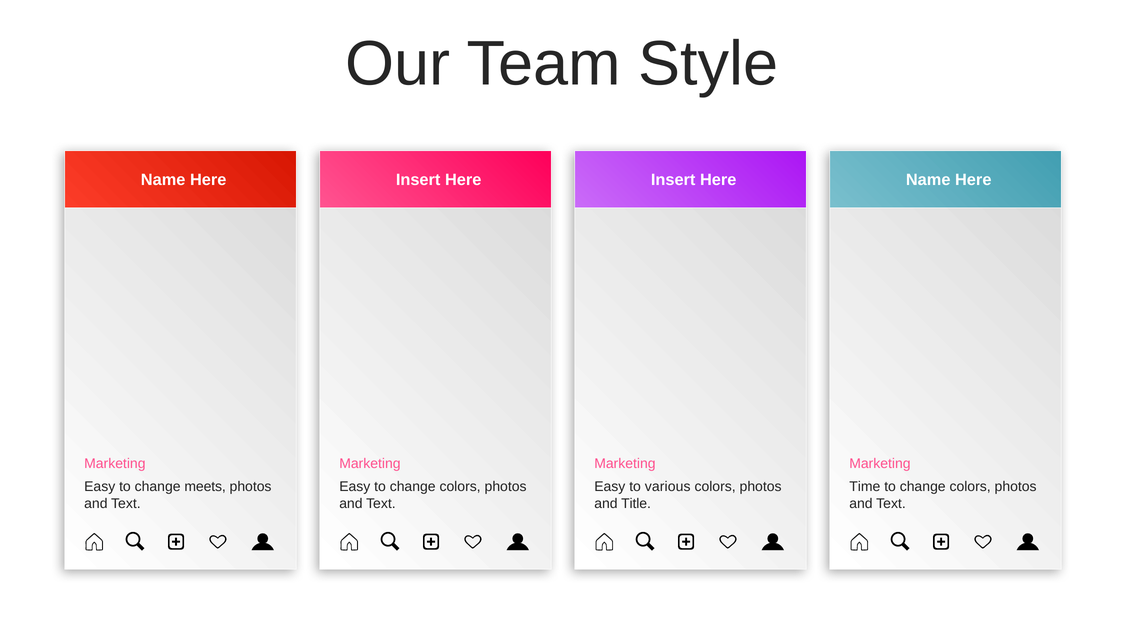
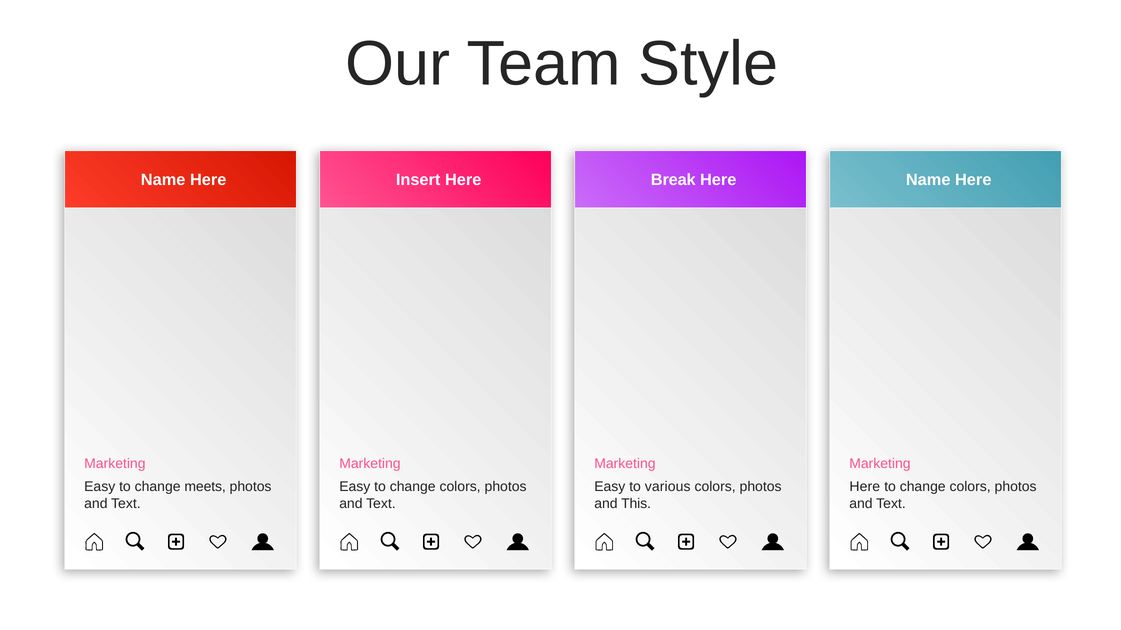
Insert at (673, 180): Insert -> Break
Time at (865, 487): Time -> Here
Title: Title -> This
